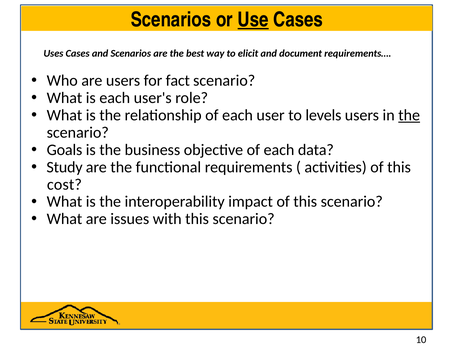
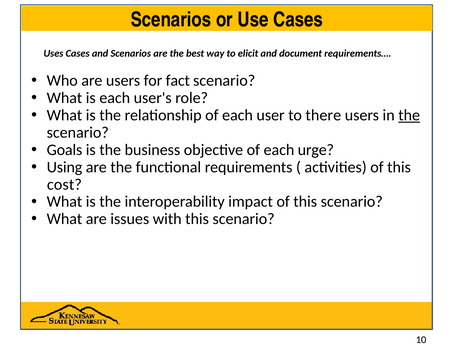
Use underline: present -> none
levels: levels -> there
data: data -> urge
Study: Study -> Using
